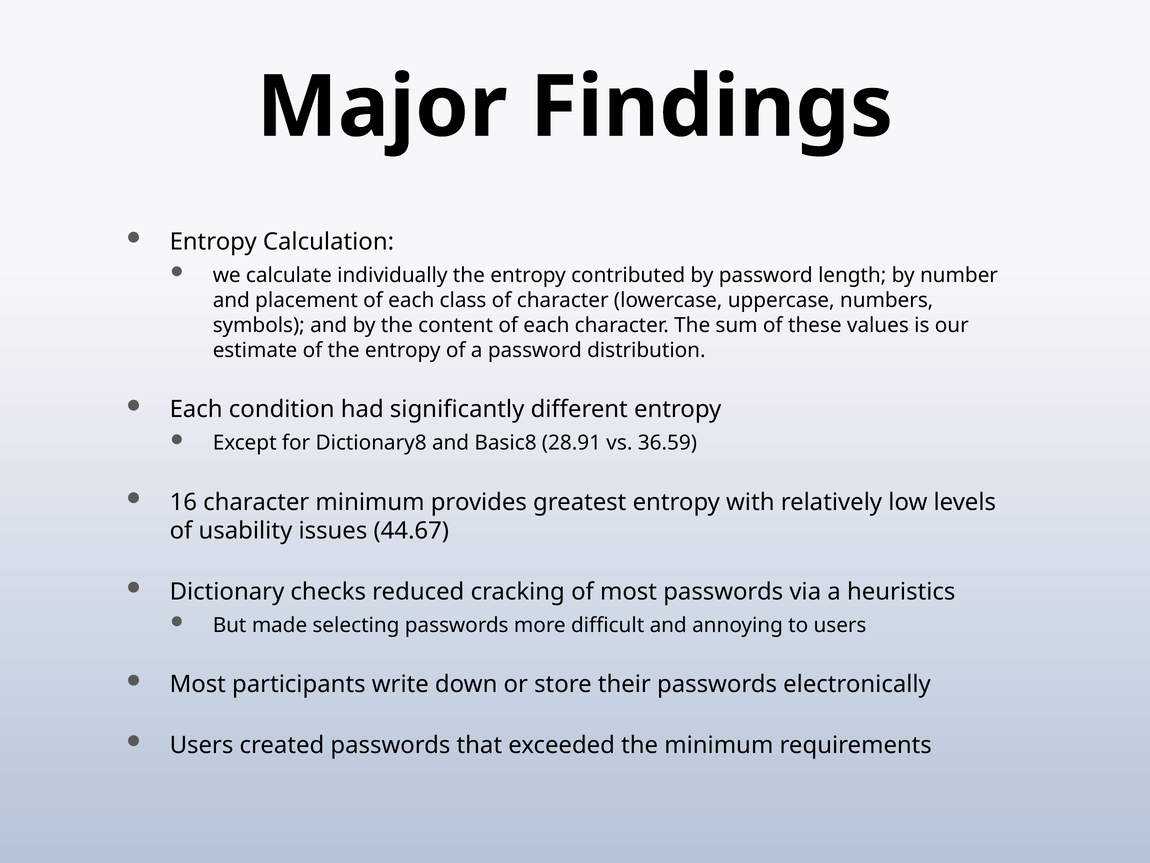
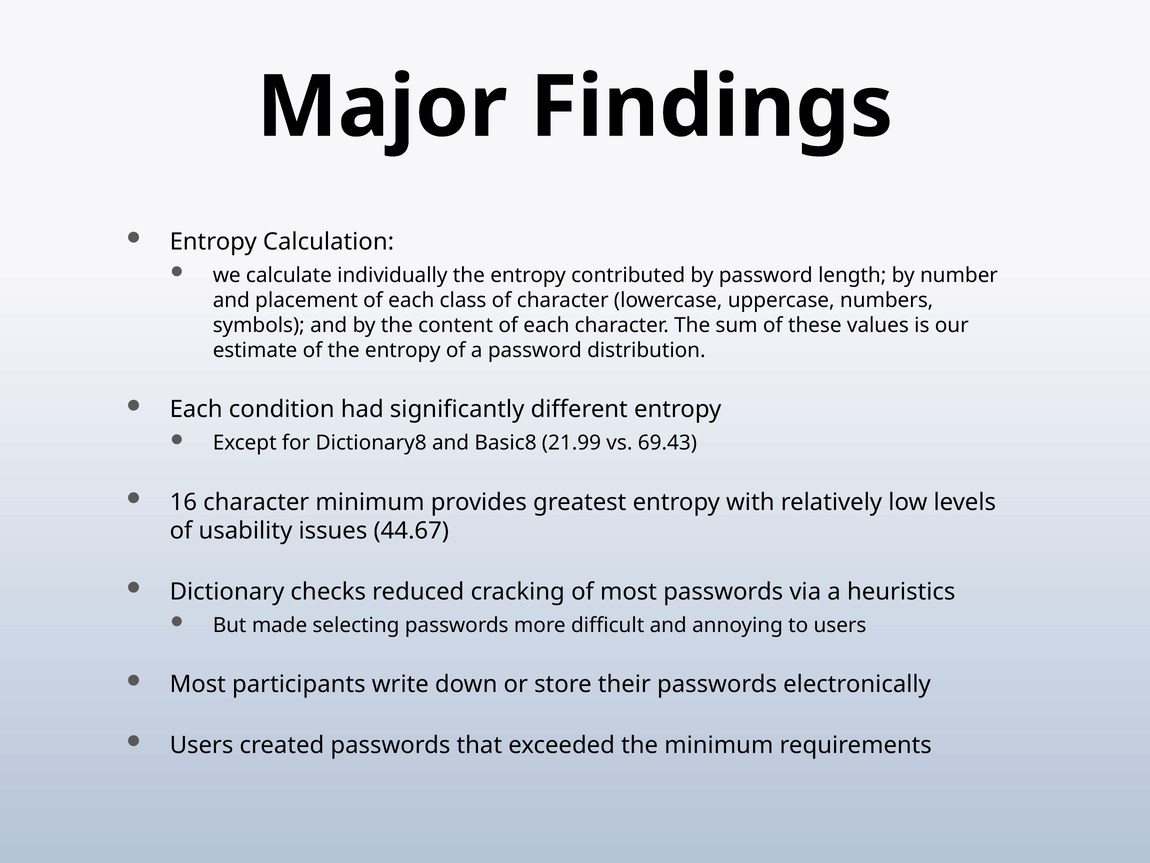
28.91: 28.91 -> 21.99
36.59: 36.59 -> 69.43
